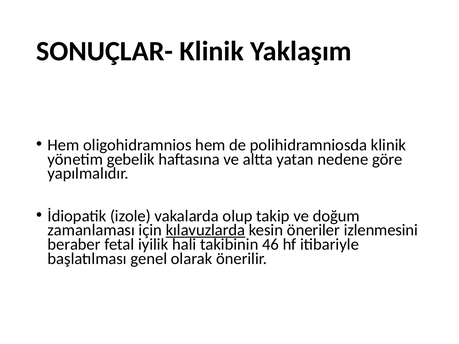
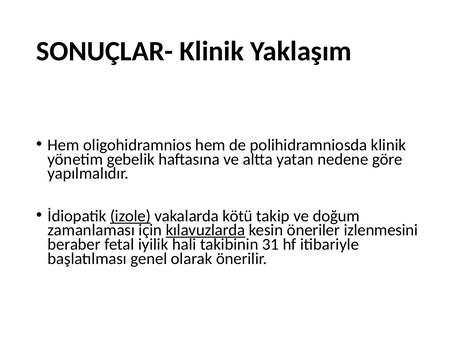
izole underline: none -> present
olup: olup -> kötü
46: 46 -> 31
